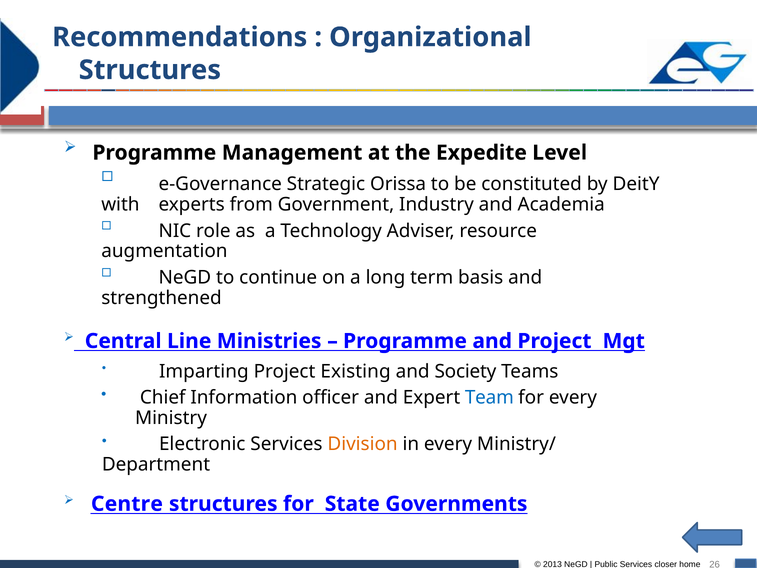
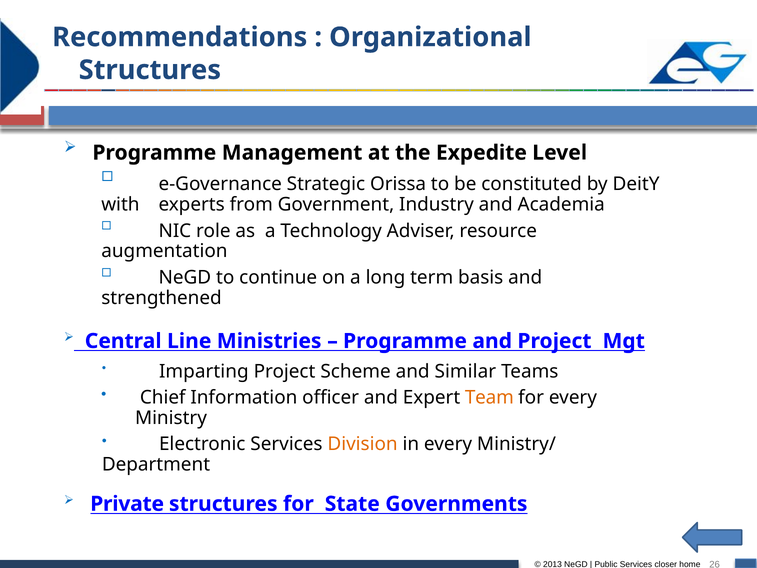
Existing: Existing -> Scheme
Society: Society -> Similar
Team colour: blue -> orange
Centre: Centre -> Private
